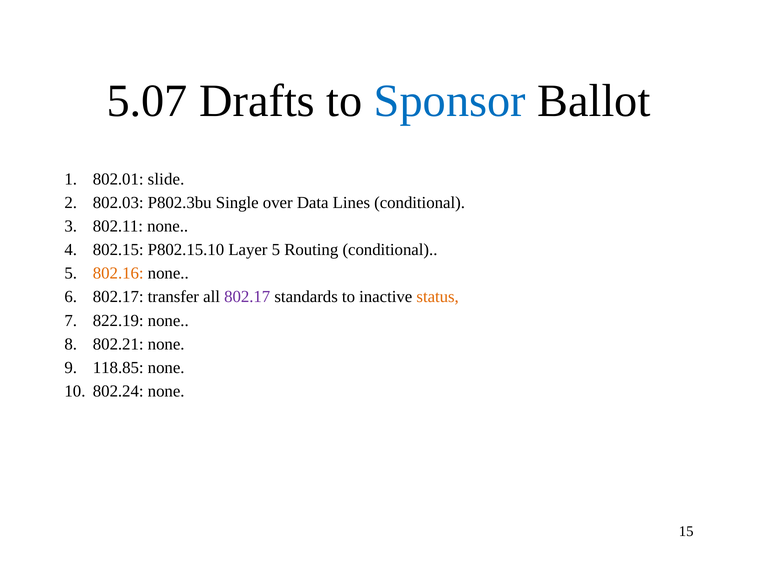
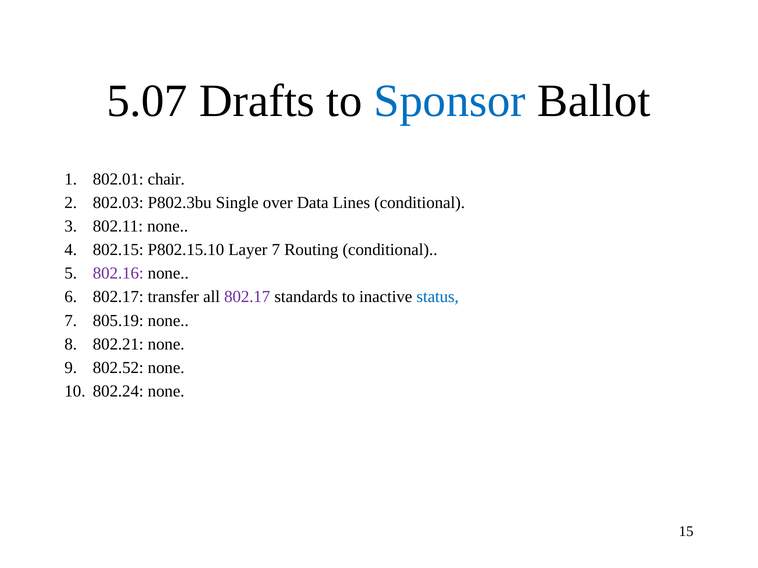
slide: slide -> chair
Layer 5: 5 -> 7
802.16 colour: orange -> purple
status colour: orange -> blue
822.19: 822.19 -> 805.19
118.85: 118.85 -> 802.52
